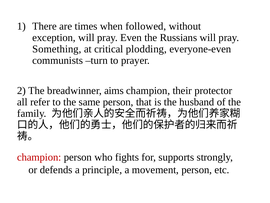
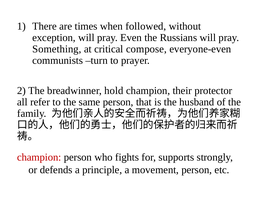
plodding: plodding -> compose
aims: aims -> hold
